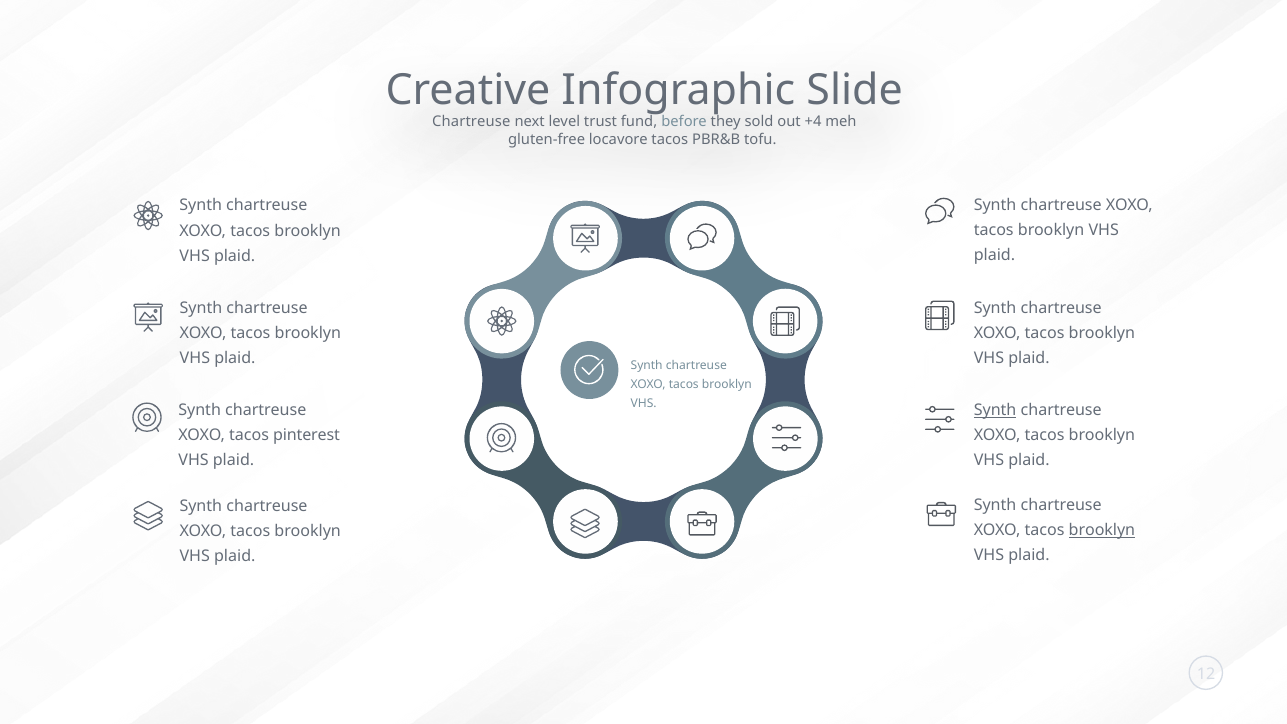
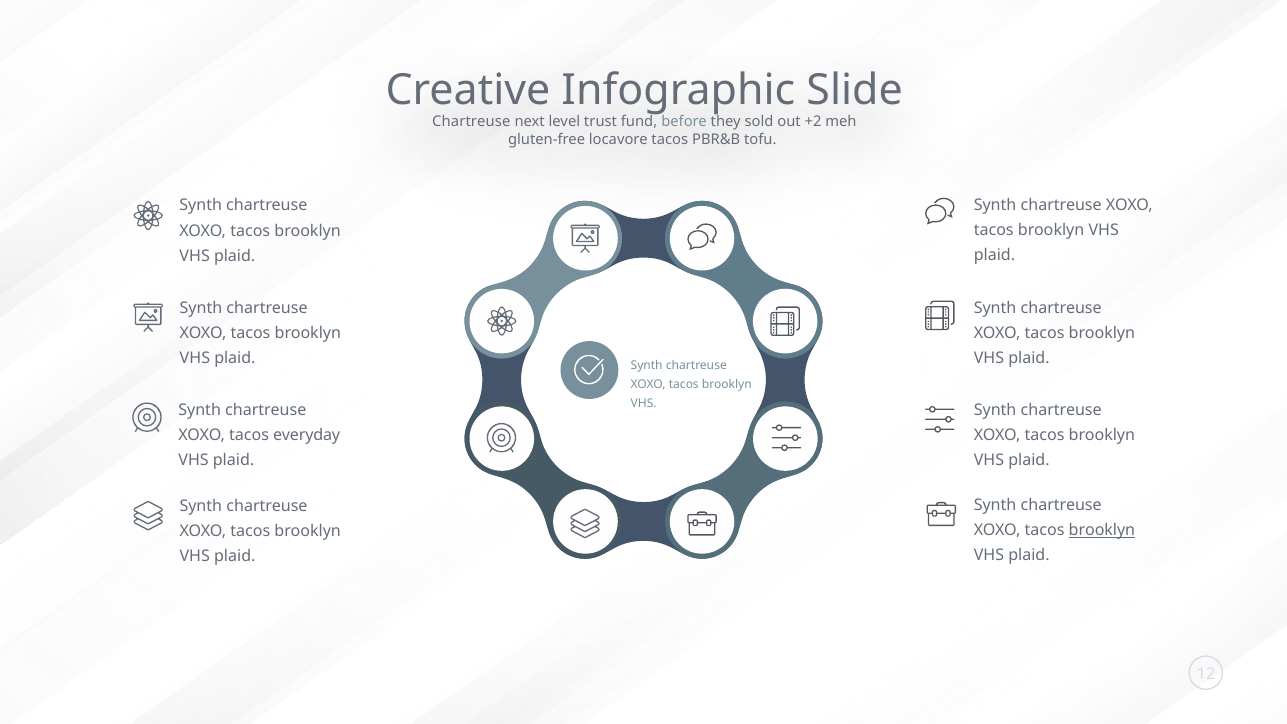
+4: +4 -> +2
Synth at (995, 410) underline: present -> none
pinterest: pinterest -> everyday
